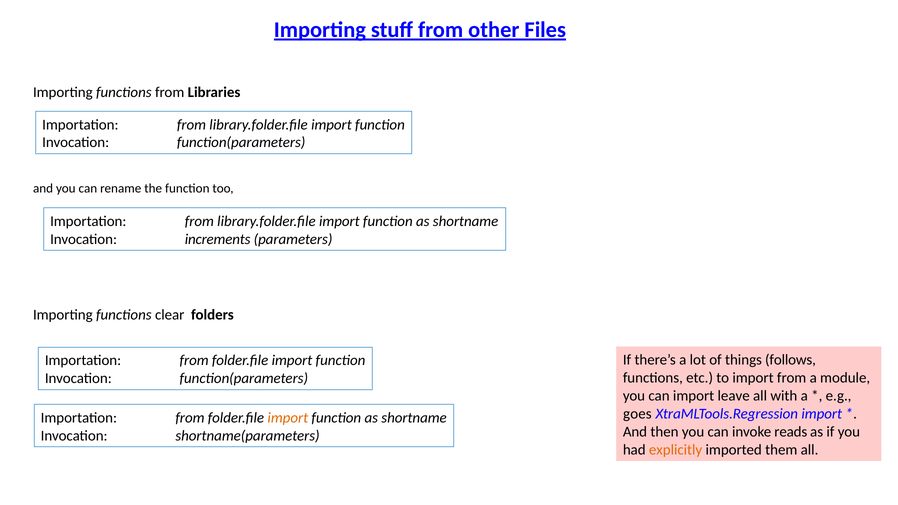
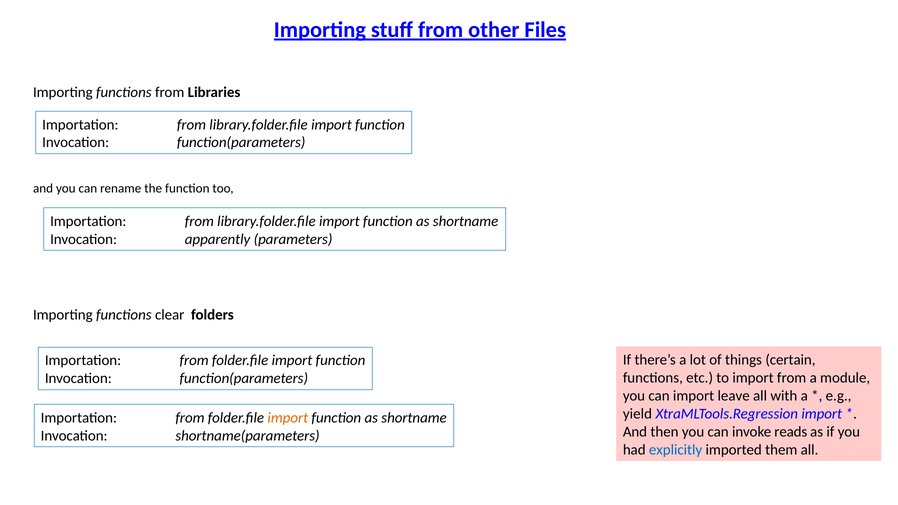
increments: increments -> apparently
follows: follows -> certain
goes: goes -> yield
explicitly colour: orange -> blue
